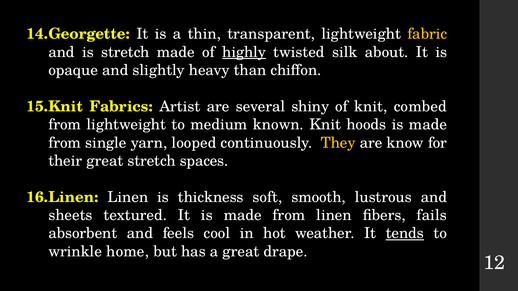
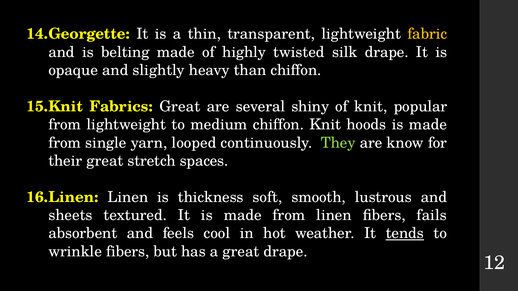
is stretch: stretch -> belting
highly underline: present -> none
silk about: about -> drape
Fabrics Artist: Artist -> Great
combed: combed -> popular
medium known: known -> chiffon
They colour: yellow -> light green
wrinkle home: home -> fibers
